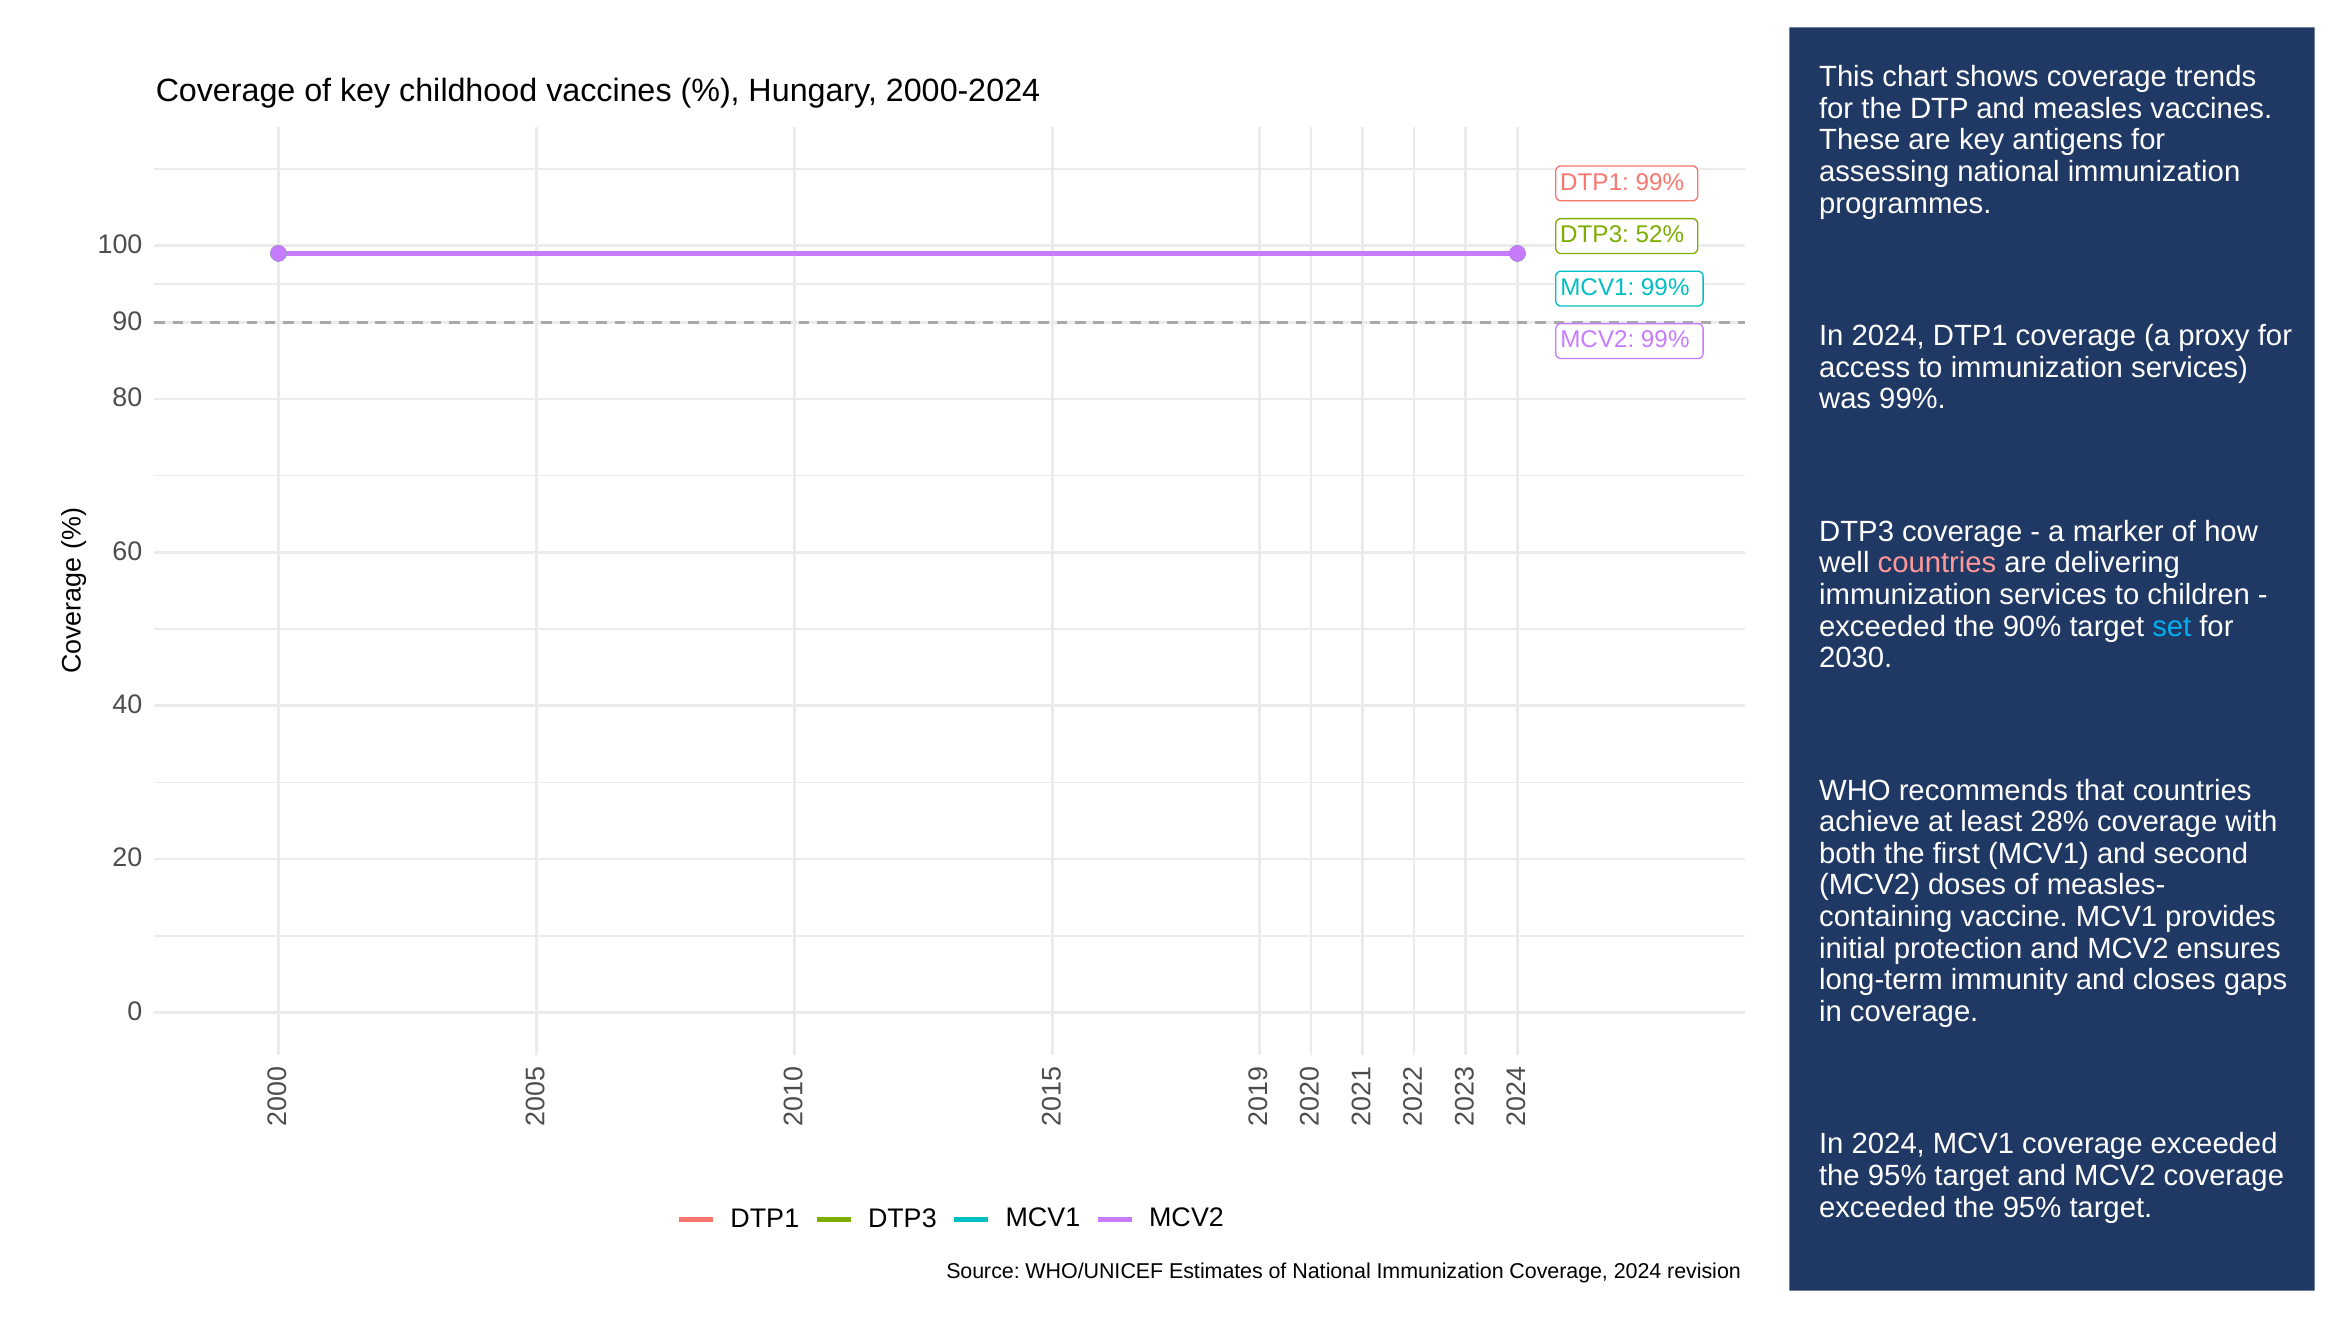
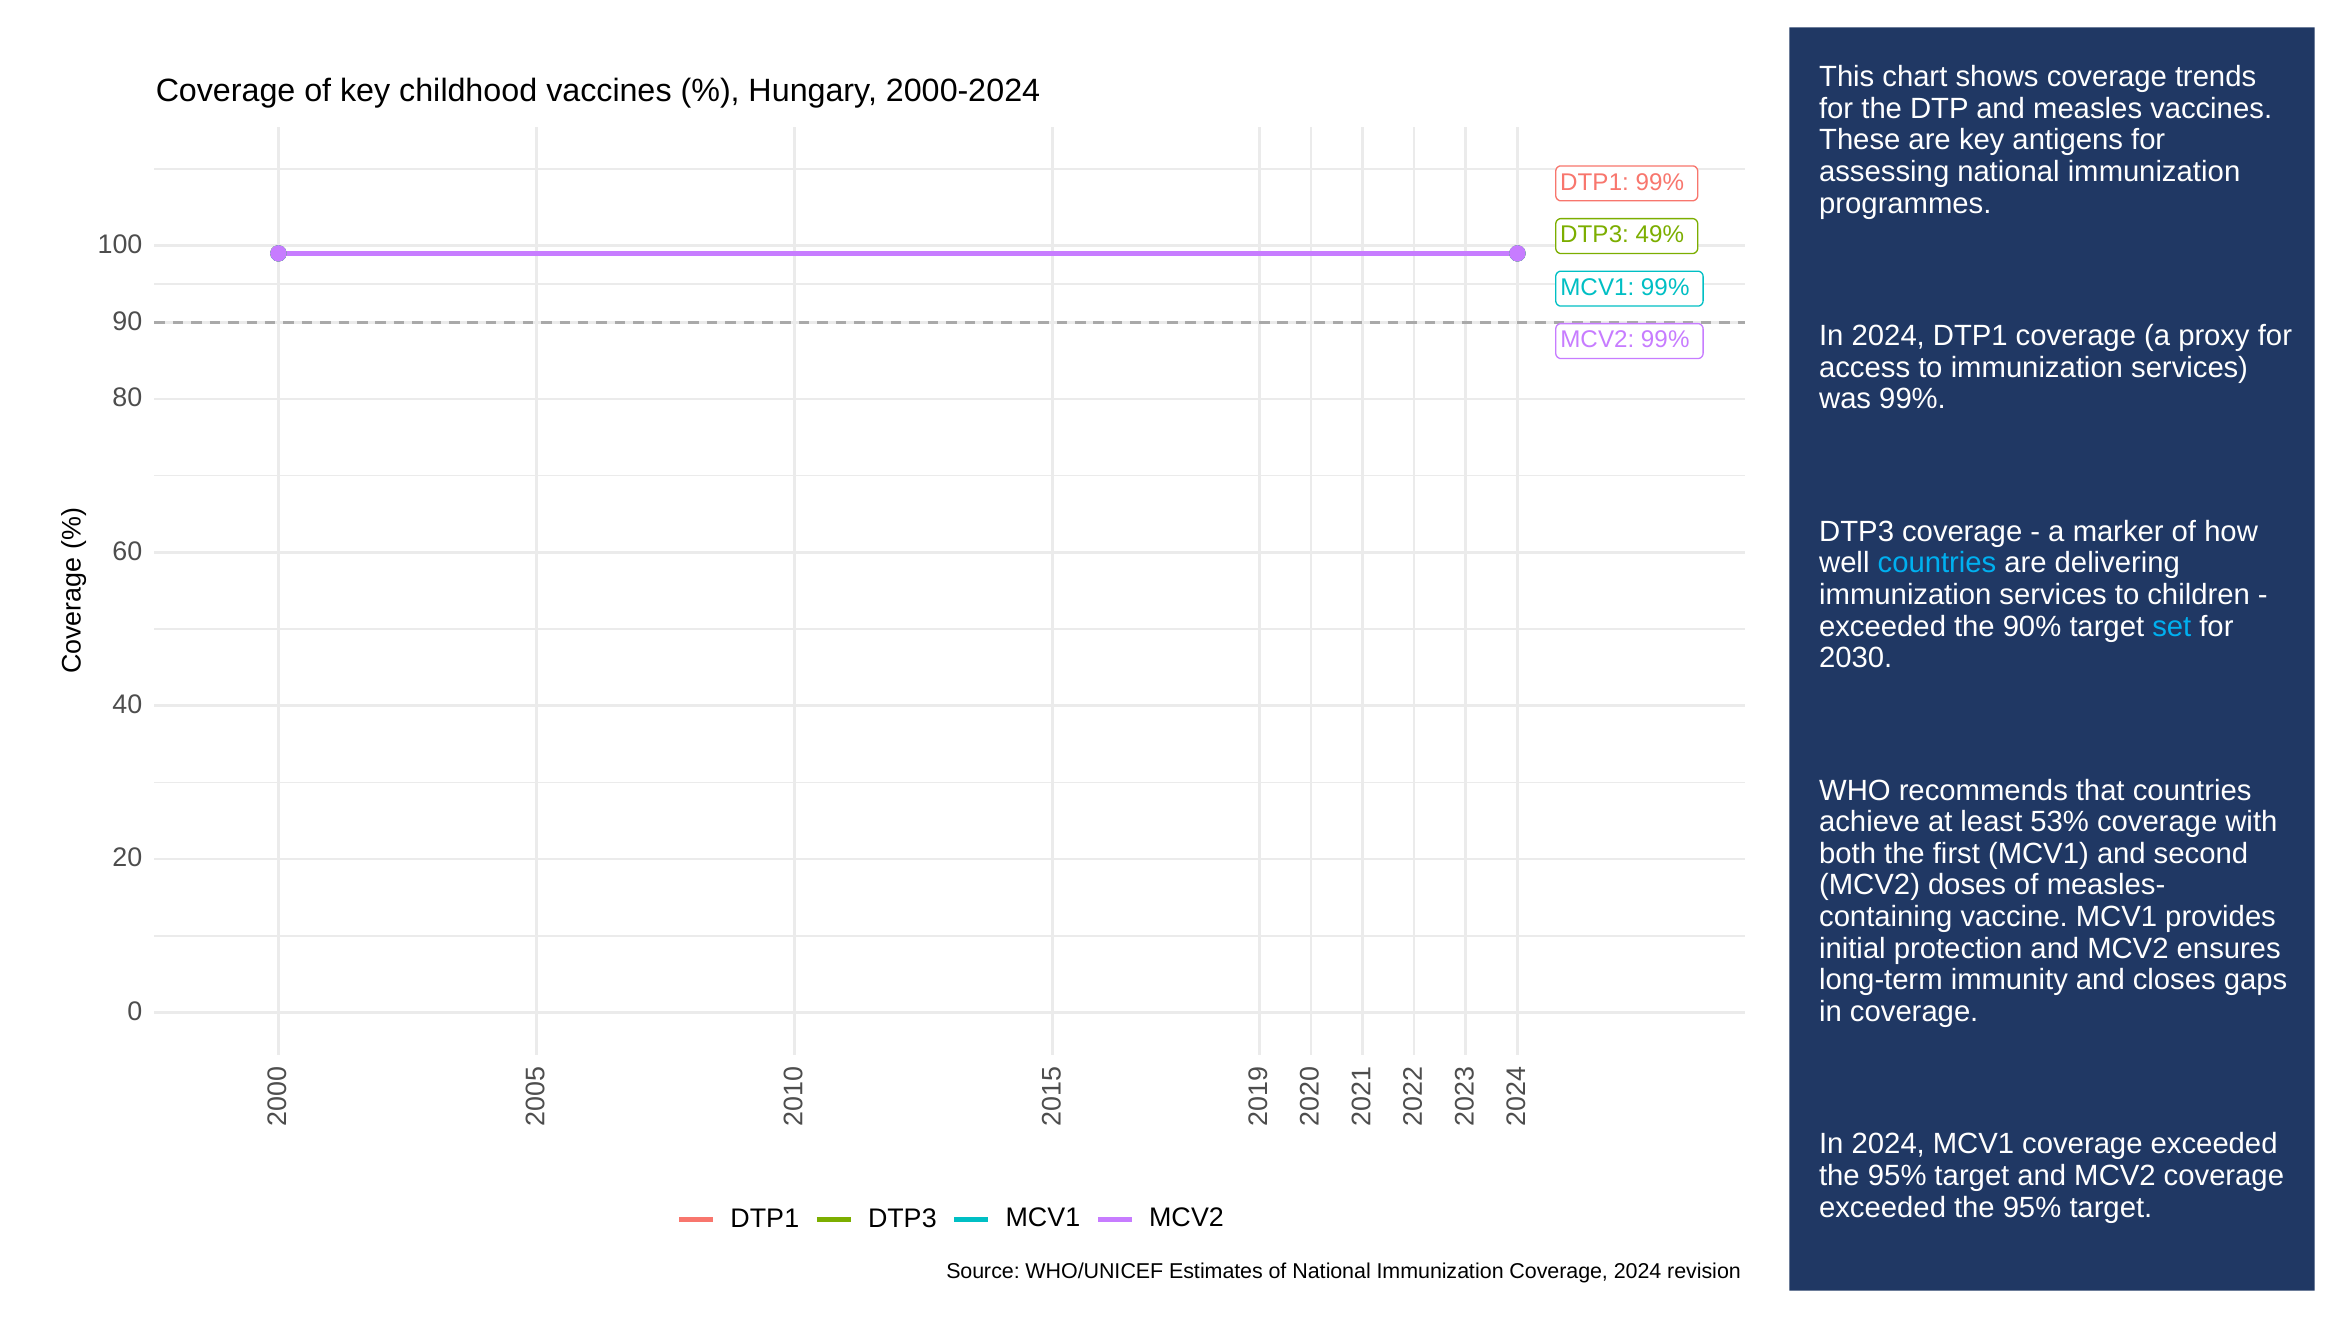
52%: 52% -> 49%
countries at (1937, 563) colour: pink -> light blue
28%: 28% -> 53%
